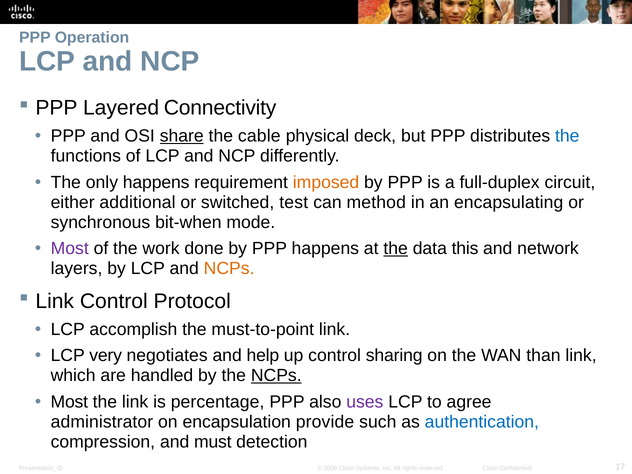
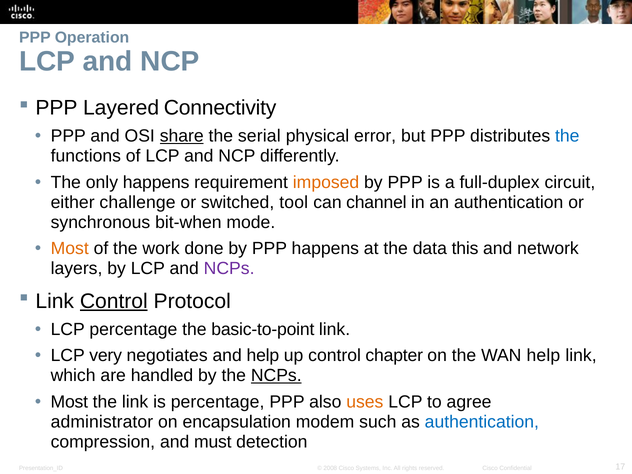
cable: cable -> serial
deck: deck -> error
additional: additional -> challenge
test: test -> tool
method: method -> channel
an encapsulating: encapsulating -> authentication
Most at (70, 249) colour: purple -> orange
the at (396, 249) underline: present -> none
NCPs at (229, 269) colour: orange -> purple
Control at (114, 301) underline: none -> present
LCP accomplish: accomplish -> percentage
must-to-point: must-to-point -> basic-to-point
sharing: sharing -> chapter
WAN than: than -> help
uses colour: purple -> orange
provide: provide -> modem
